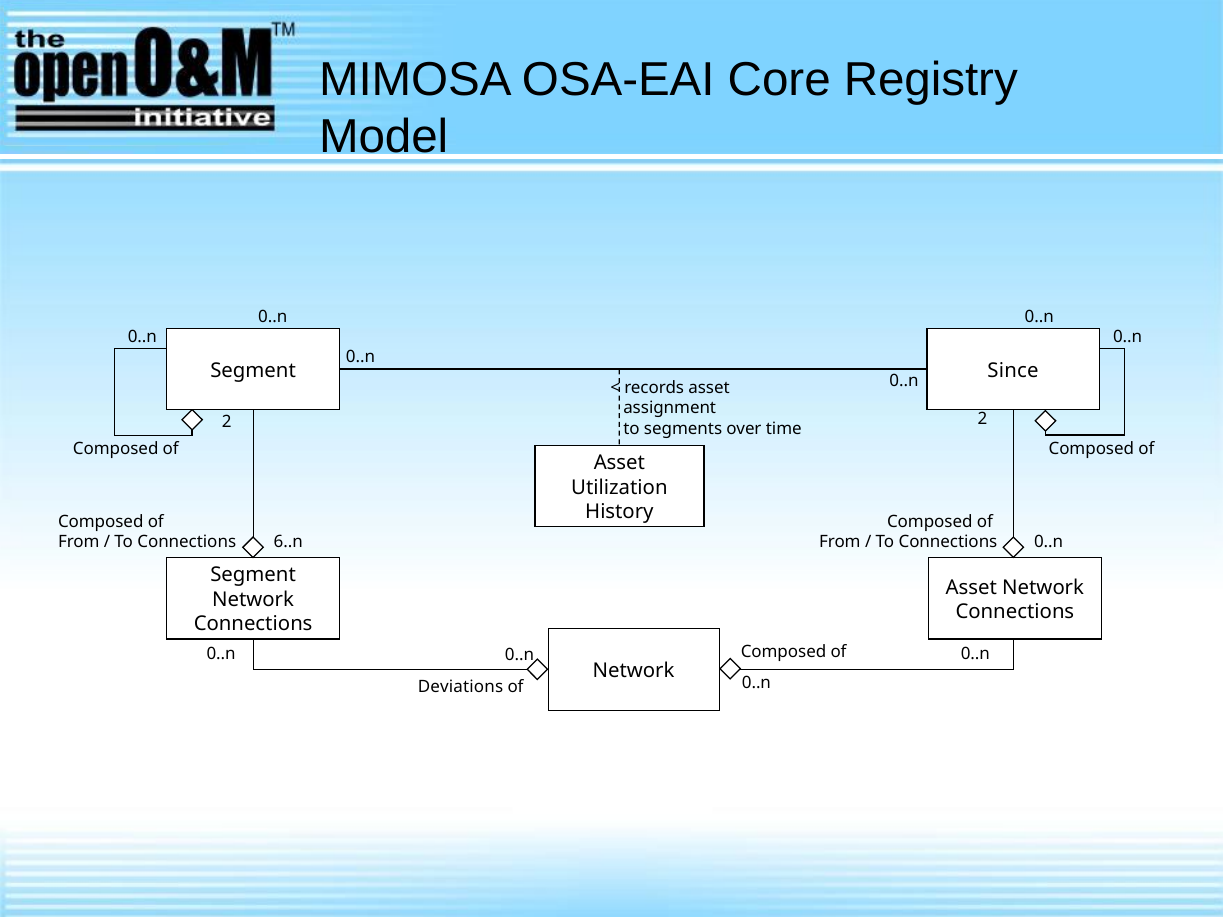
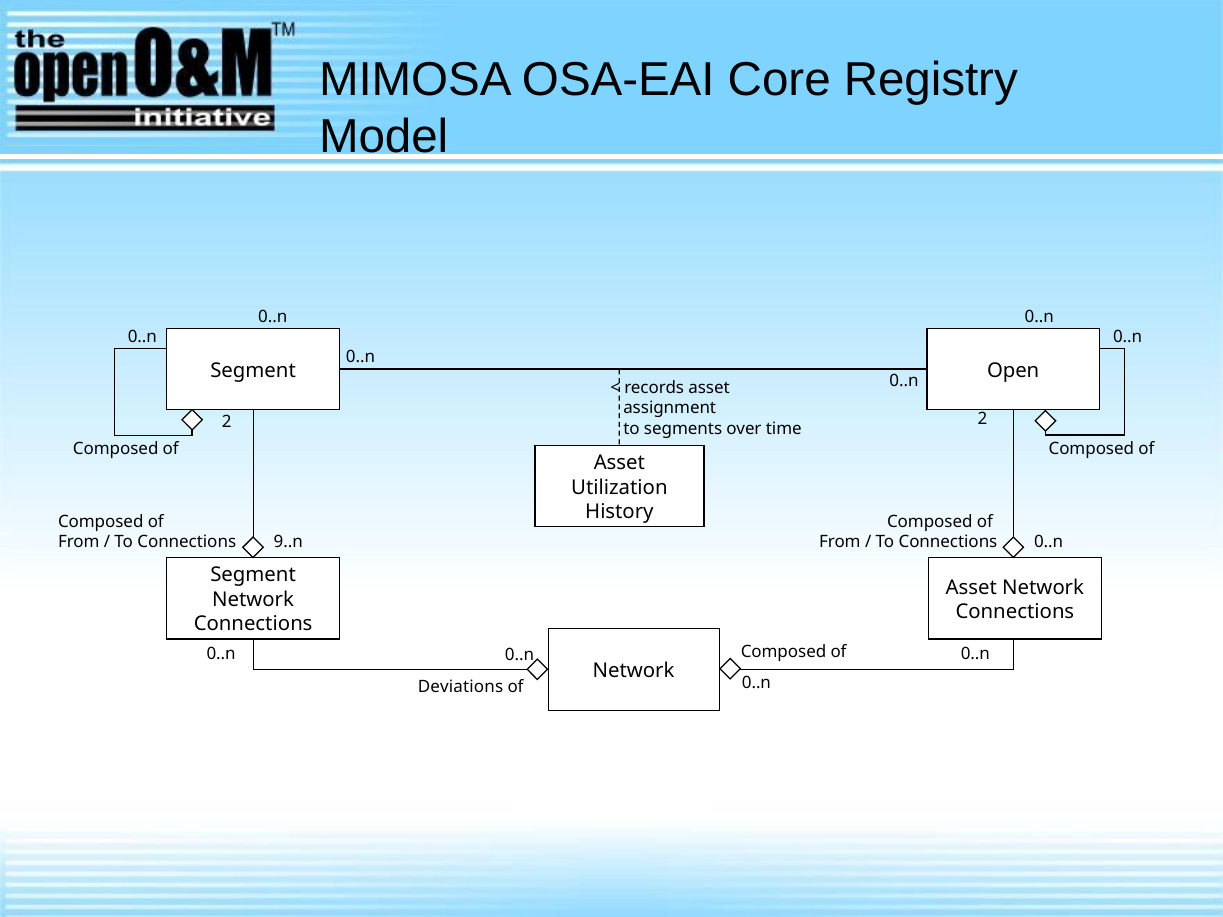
Since: Since -> Open
6..n: 6..n -> 9..n
